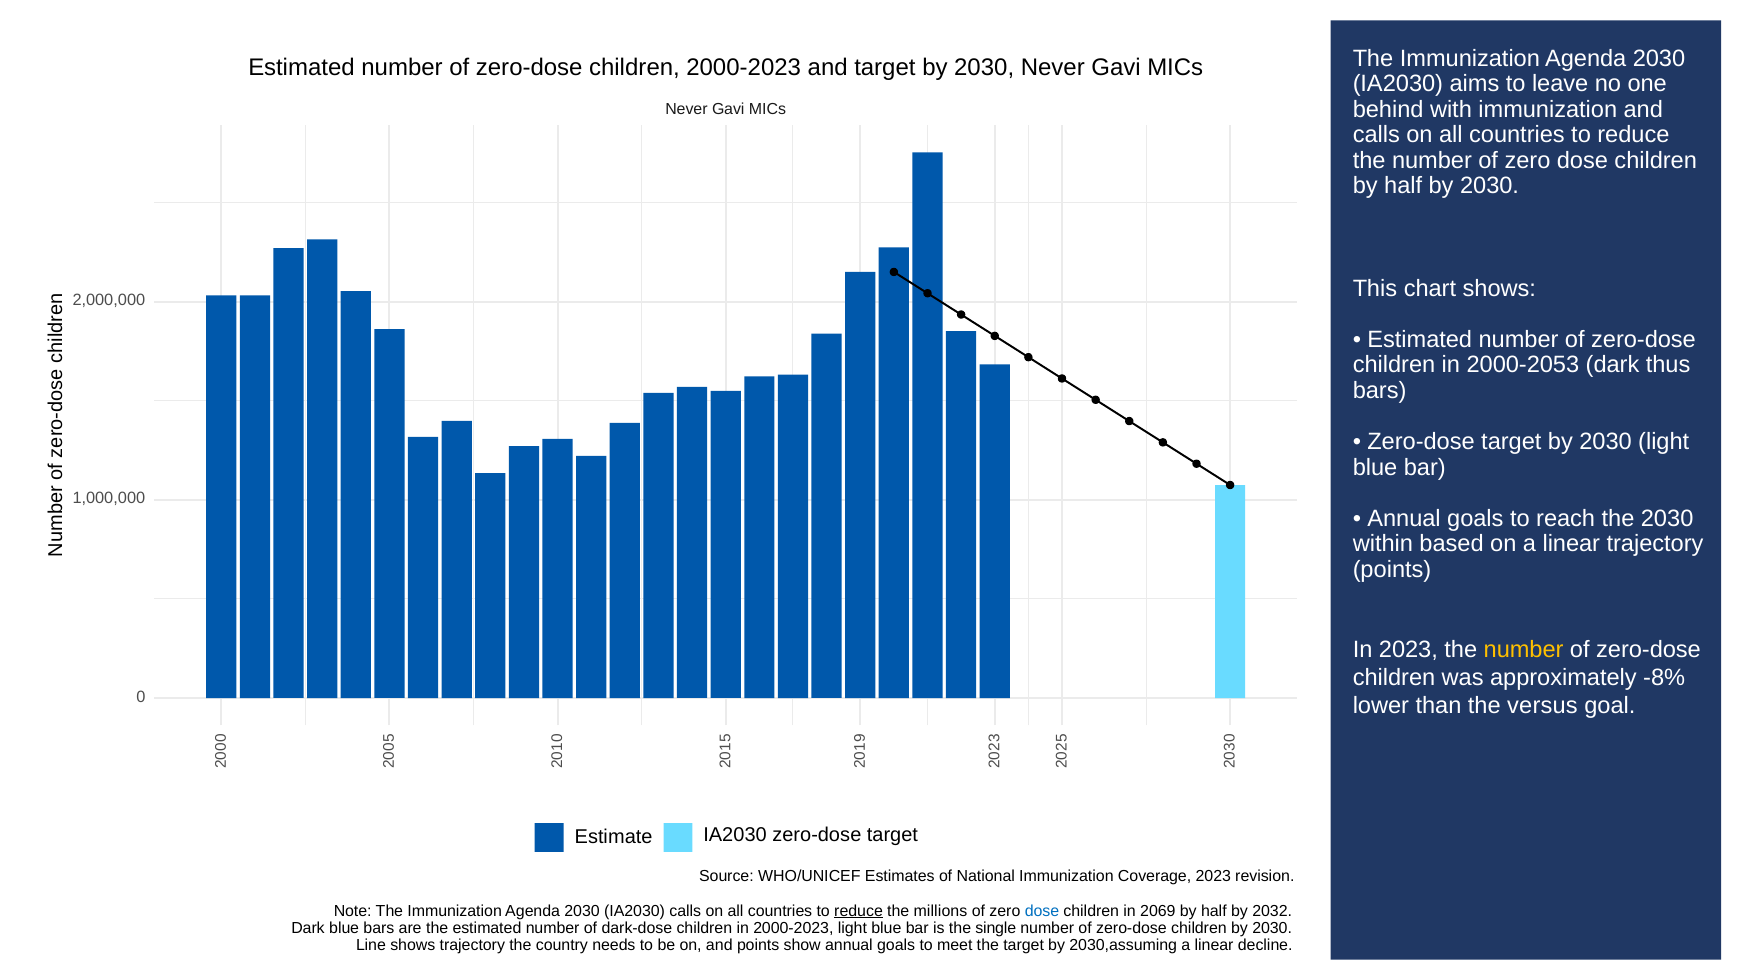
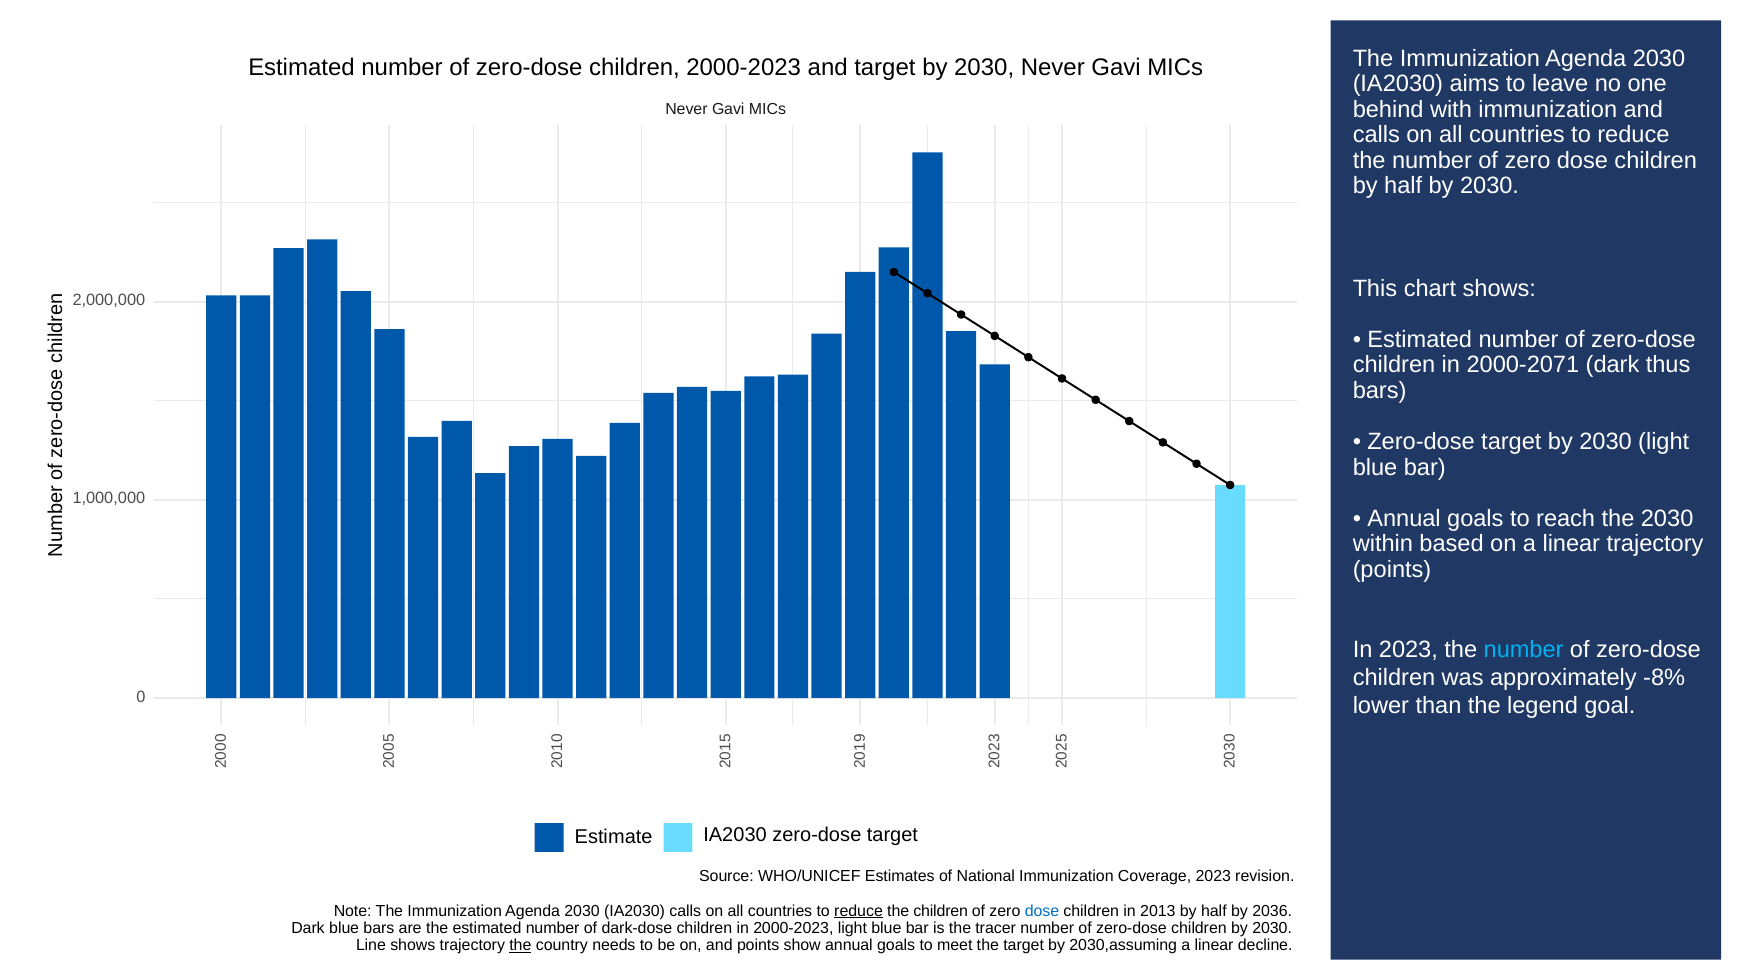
2000-2053: 2000-2053 -> 2000-2071
number at (1524, 650) colour: yellow -> light blue
versus: versus -> legend
the millions: millions -> children
2069: 2069 -> 2013
2032: 2032 -> 2036
single: single -> tracer
the at (520, 946) underline: none -> present
